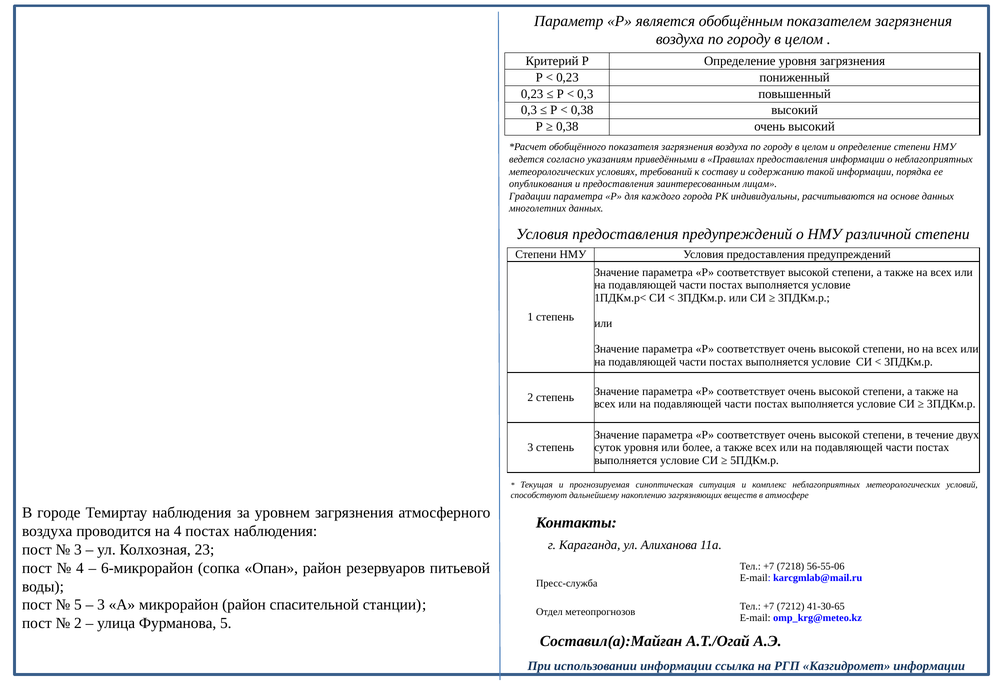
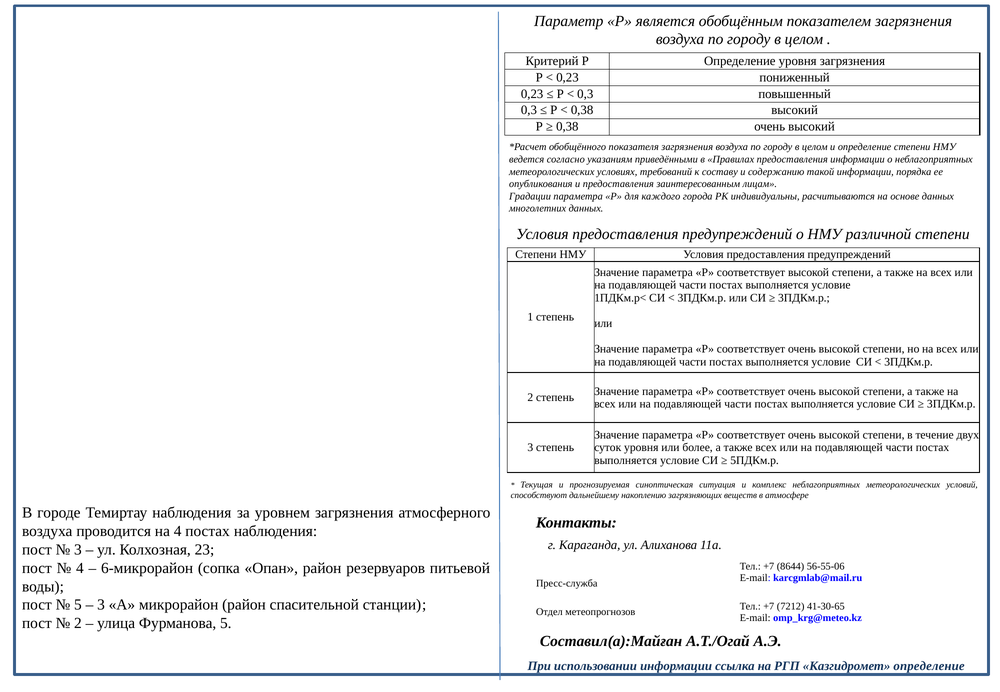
7218: 7218 -> 8644
Казгидромет информации: информации -> определение
